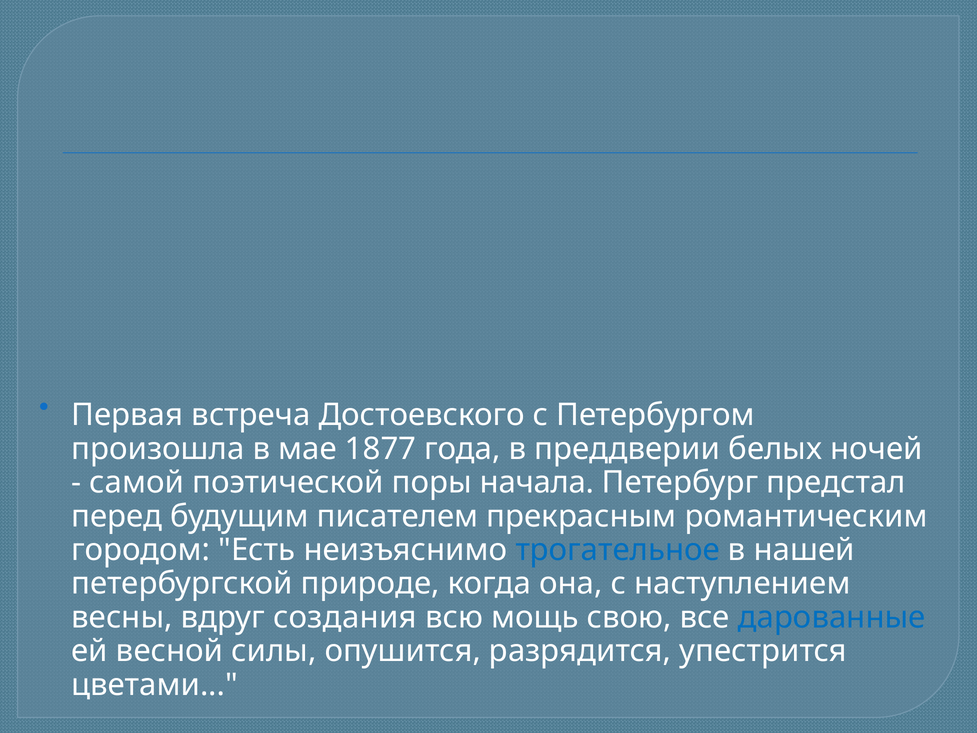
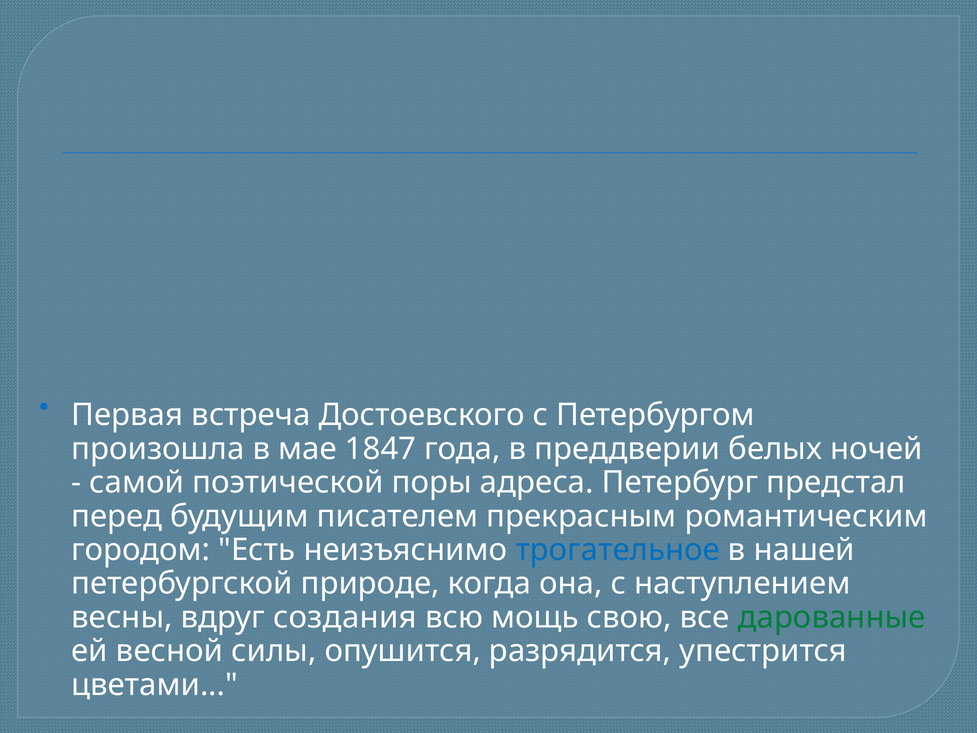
1877: 1877 -> 1847
начала: начала -> адреса
дарованные colour: blue -> green
